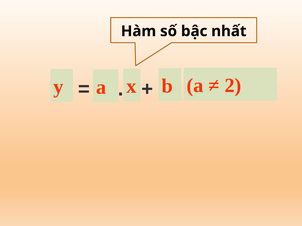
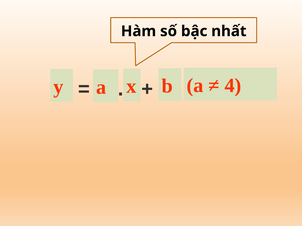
2: 2 -> 4
